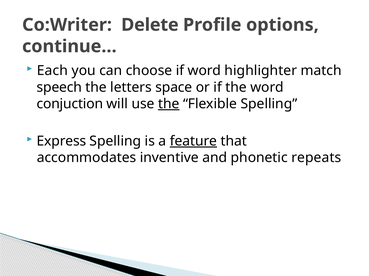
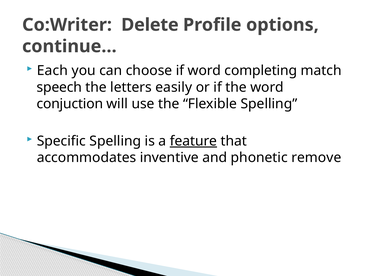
highlighter: highlighter -> completing
space: space -> easily
the at (169, 104) underline: present -> none
Express: Express -> Specific
repeats: repeats -> remove
